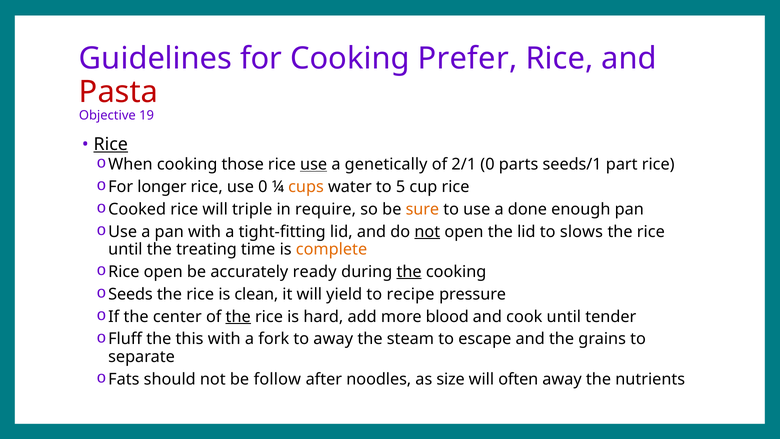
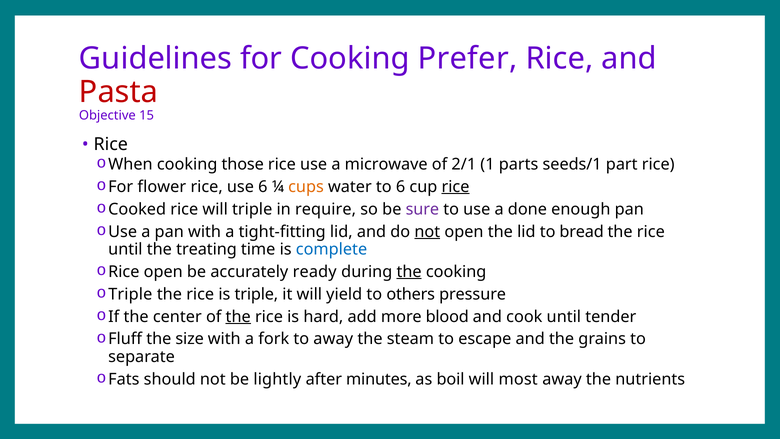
19: 19 -> 15
Rice at (111, 144) underline: present -> none
use at (314, 164) underline: present -> none
genetically: genetically -> microwave
2/1 0: 0 -> 1
longer: longer -> flower
use 0: 0 -> 6
to 5: 5 -> 6
rice at (456, 187) underline: none -> present
sure colour: orange -> purple
slows: slows -> bread
complete colour: orange -> blue
Seeds at (130, 294): Seeds -> Triple
is clean: clean -> triple
recipe: recipe -> others
this: this -> size
follow: follow -> lightly
noodles: noodles -> minutes
size: size -> boil
often: often -> most
